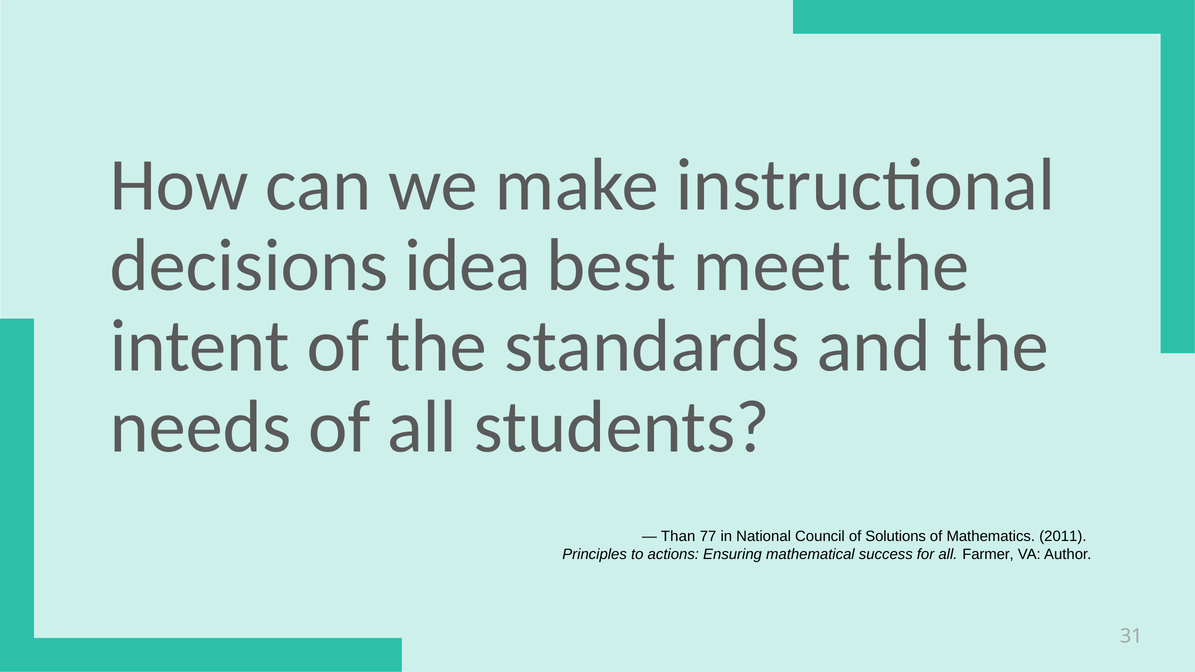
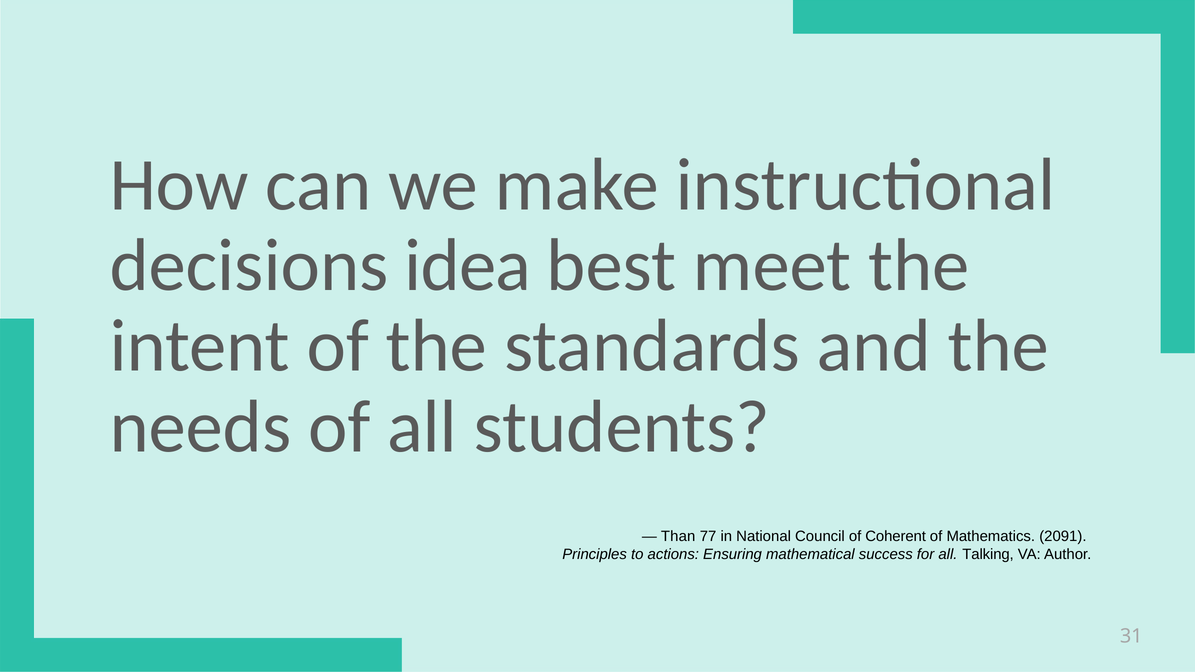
Solutions: Solutions -> Coherent
2011: 2011 -> 2091
Farmer: Farmer -> Talking
